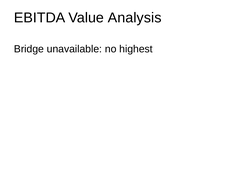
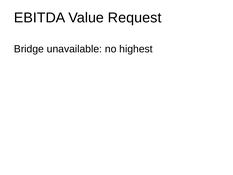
Analysis: Analysis -> Request
